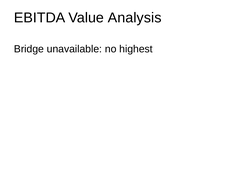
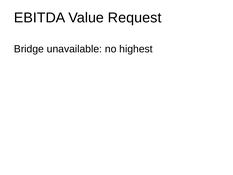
Analysis: Analysis -> Request
